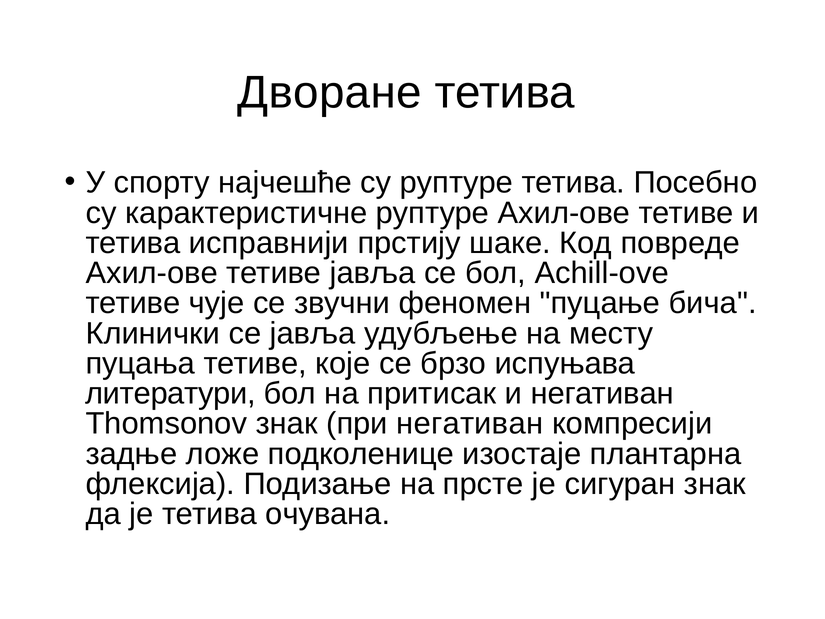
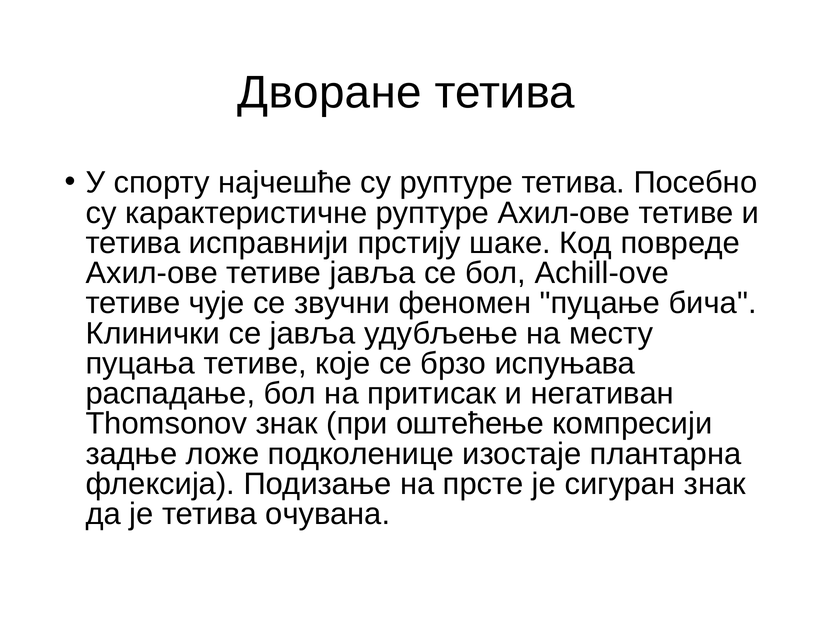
литератури: литератури -> распадање
при негативан: негативан -> оштећење
